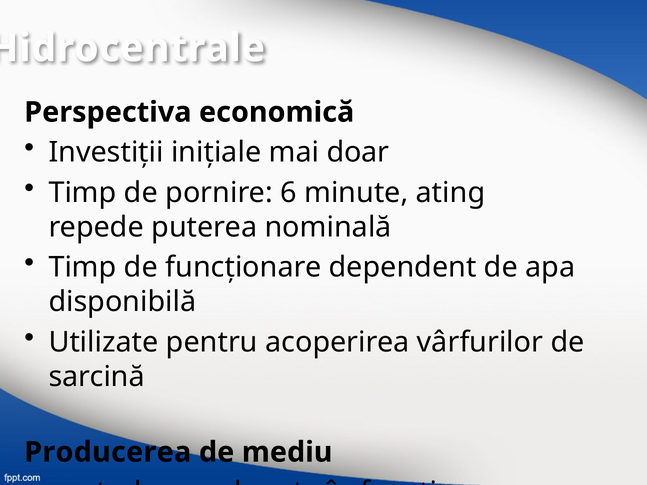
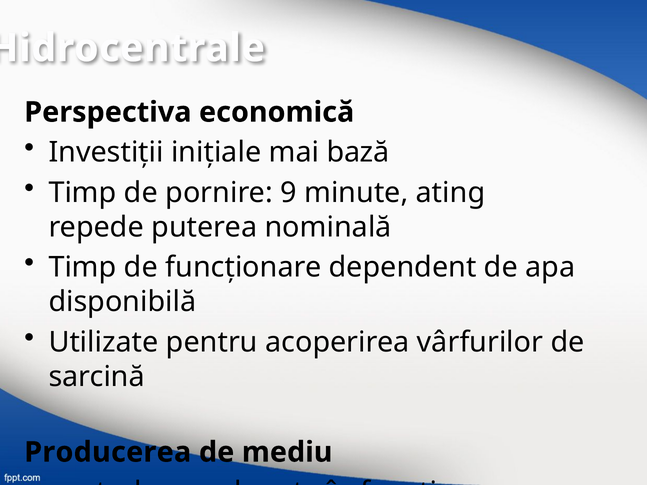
doar: doar -> bază
6: 6 -> 9
